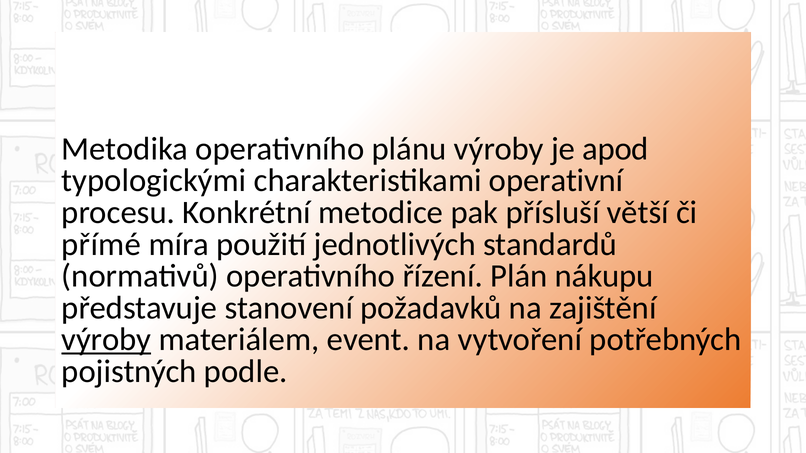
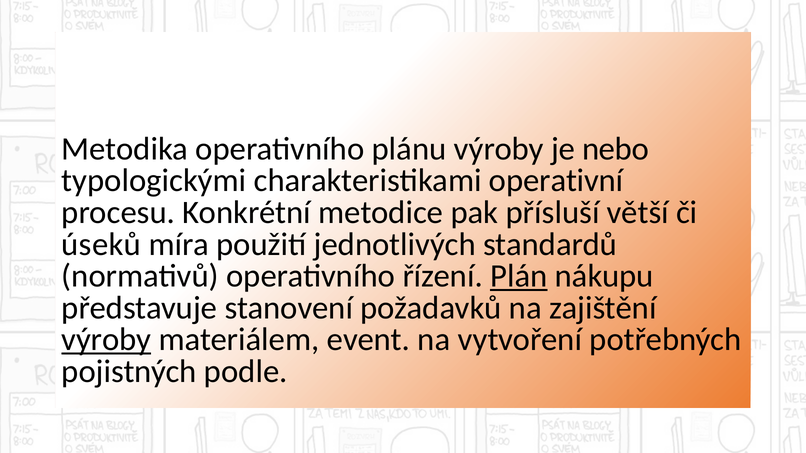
apod: apod -> nebo
přímé: přímé -> úseků
Plán underline: none -> present
